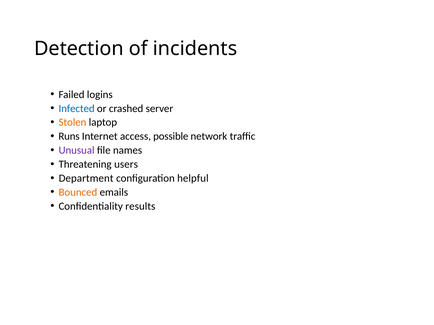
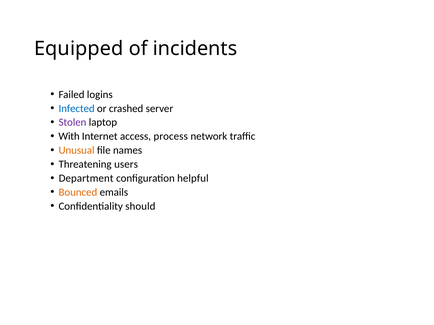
Detection: Detection -> Equipped
Stolen colour: orange -> purple
Runs: Runs -> With
possible: possible -> process
Unusual colour: purple -> orange
results: results -> should
